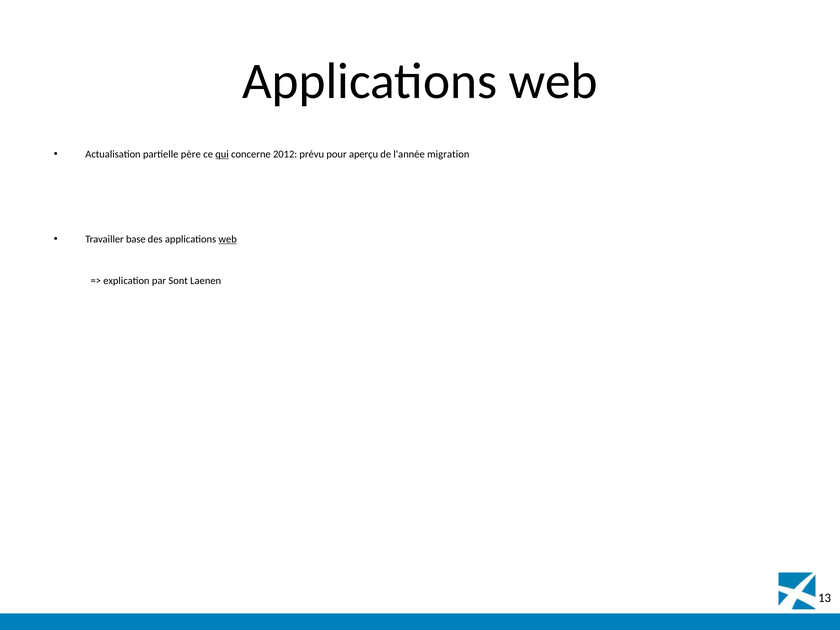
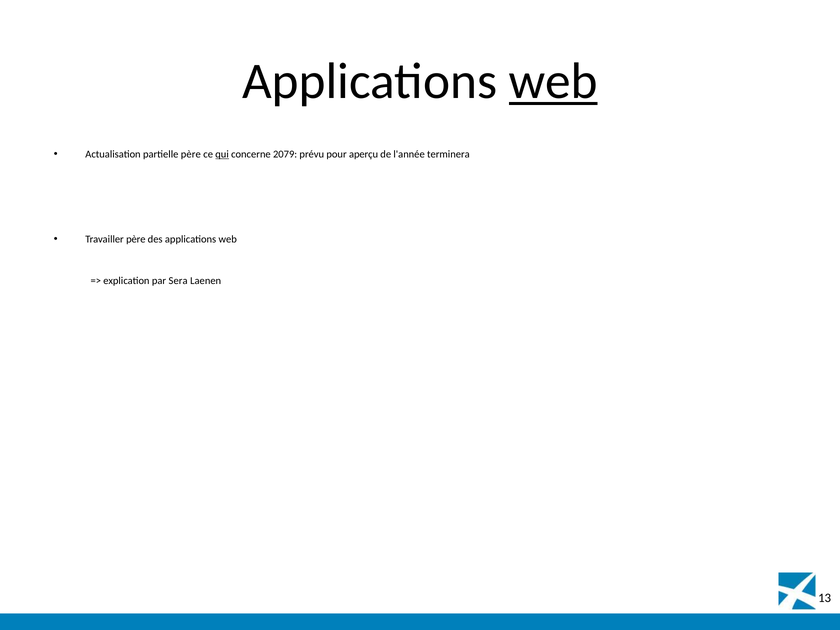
web at (553, 81) underline: none -> present
2012: 2012 -> 2079
migration: migration -> terminera
Travailler base: base -> père
web at (228, 239) underline: present -> none
Sont: Sont -> Sera
